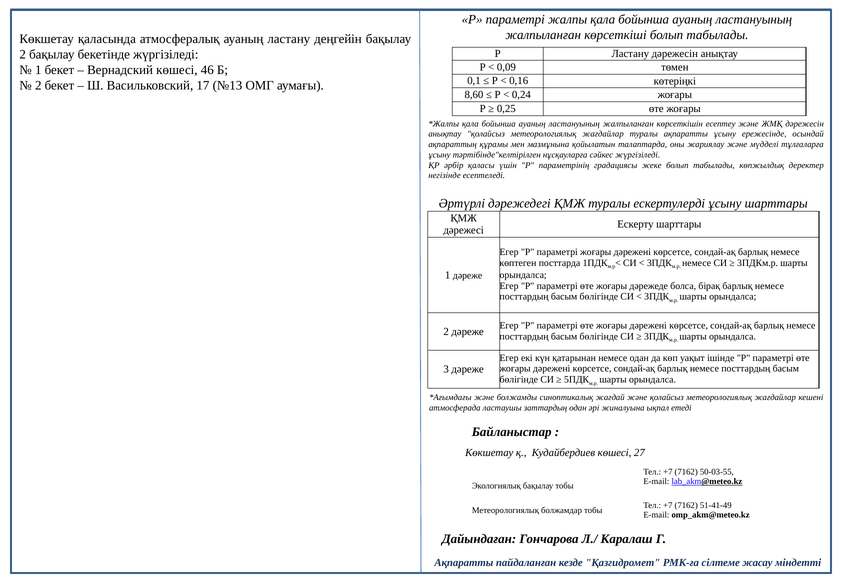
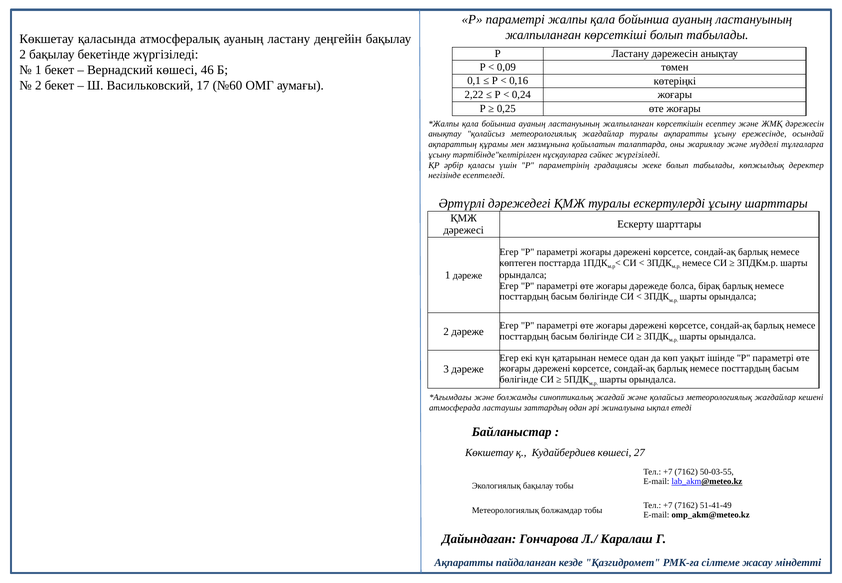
№13: №13 -> №60
8,60: 8,60 -> 2,22
